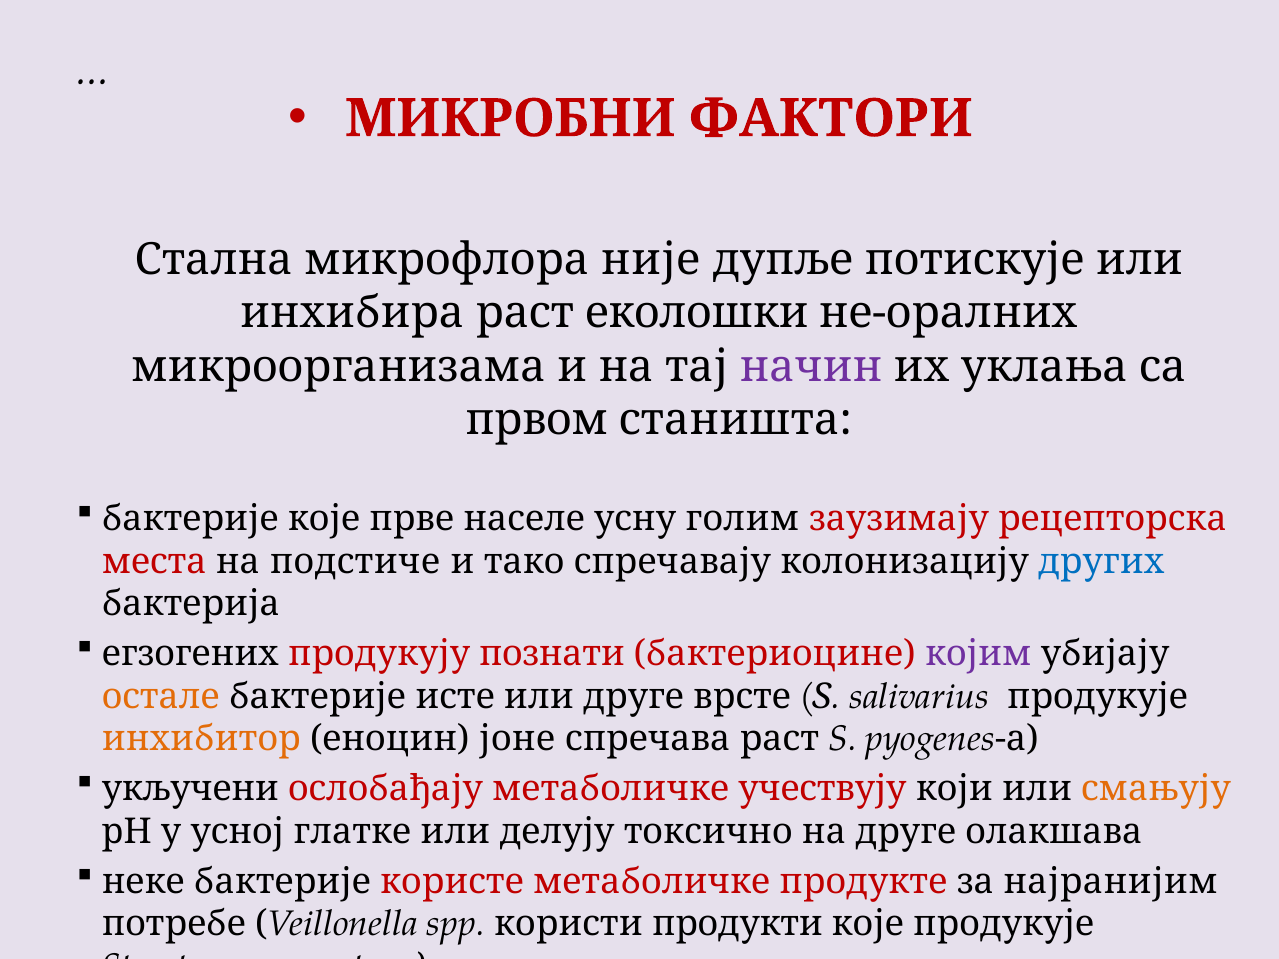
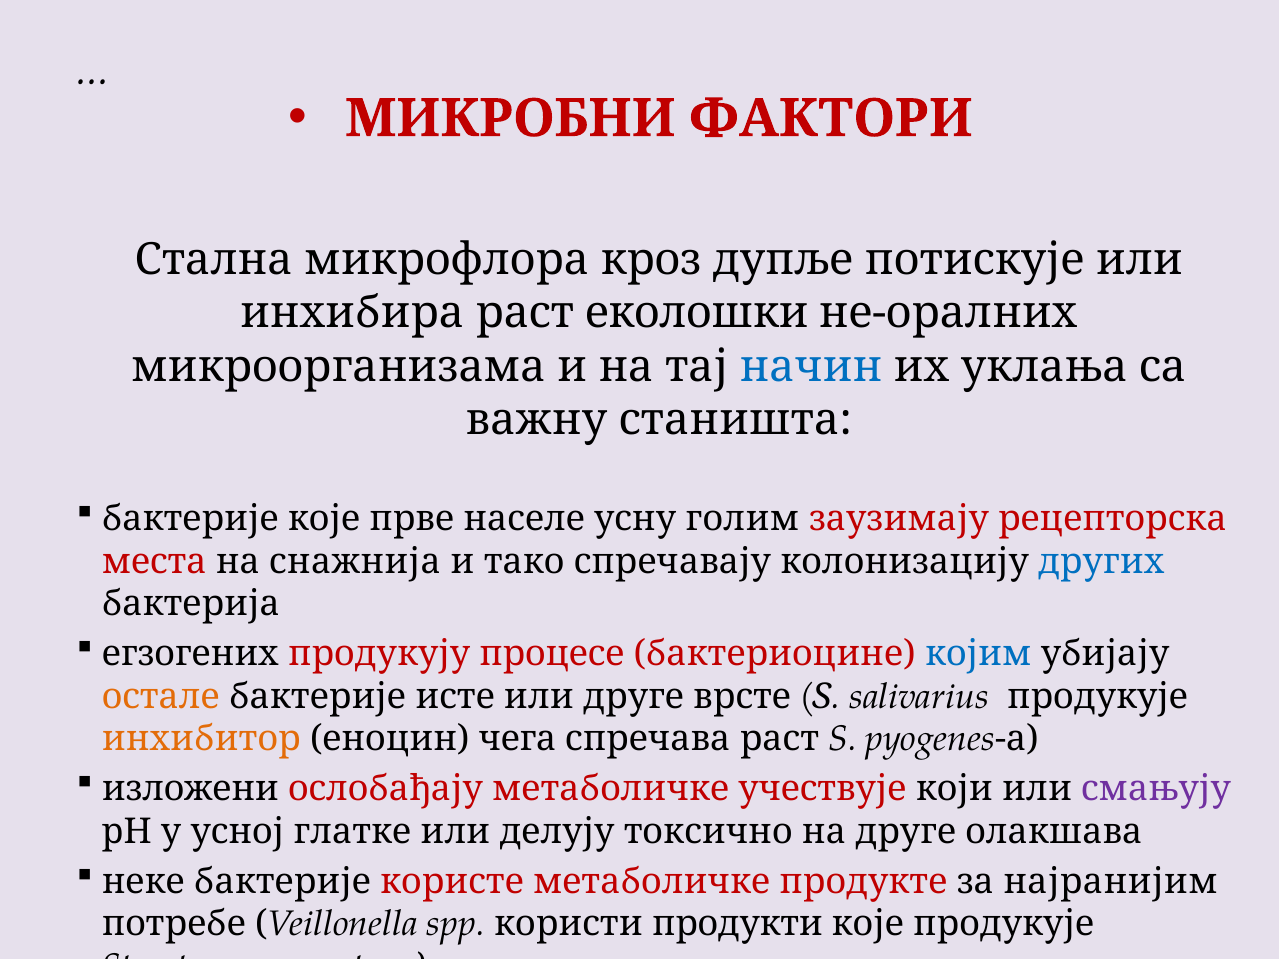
није: није -> кроз
начин colour: purple -> blue
првом: првом -> важну
подстиче: подстиче -> снажнија
познати: познати -> процесе
којим colour: purple -> blue
јоне: јоне -> чега
укључени: укључени -> изложени
учествују: учествују -> учествује
смањују colour: orange -> purple
